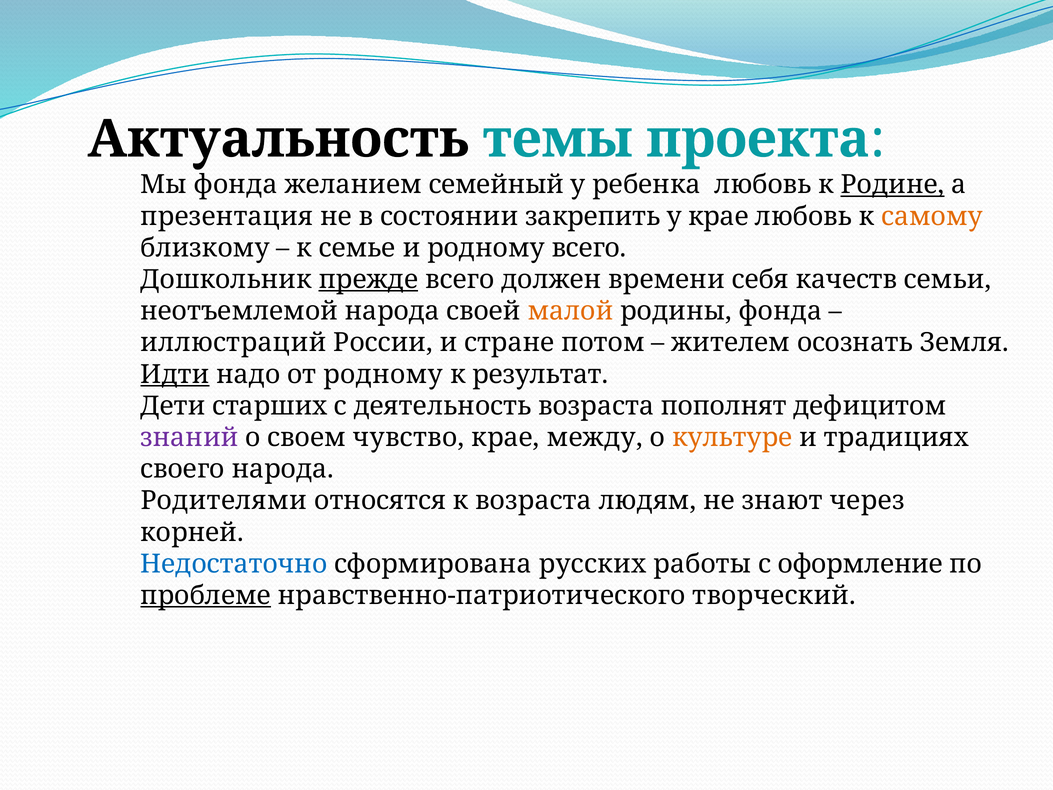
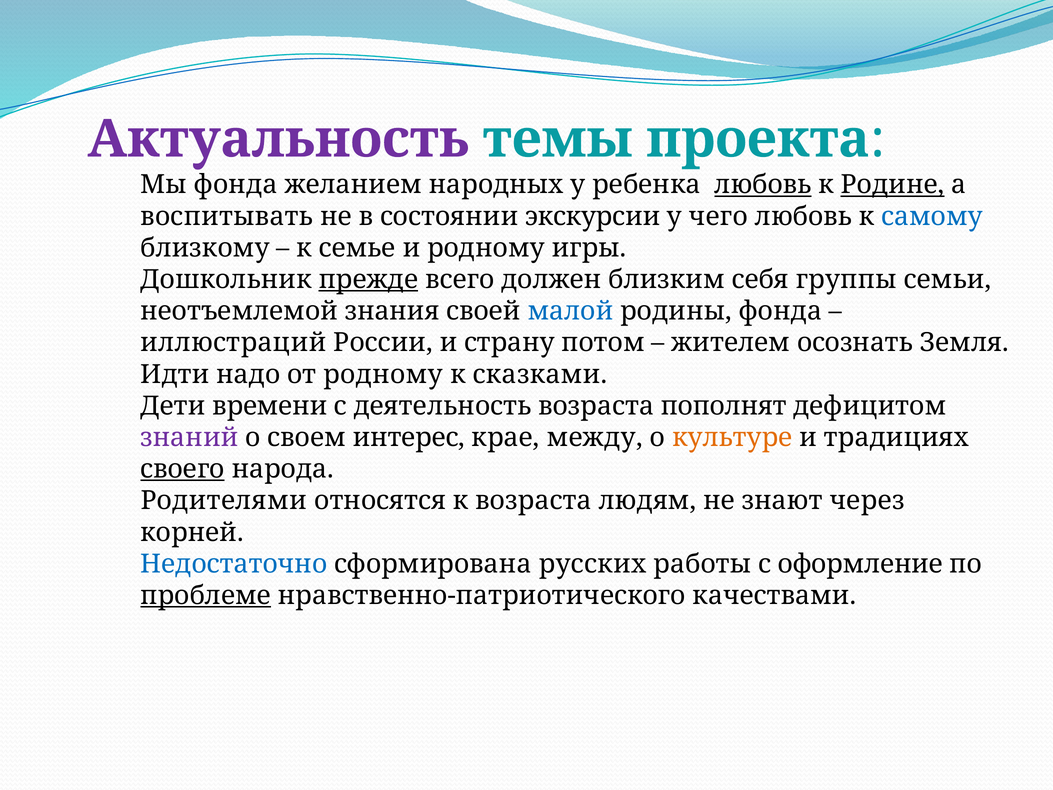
Актуальность colour: black -> purple
семейный: семейный -> народных
любовь at (763, 185) underline: none -> present
презентация: презентация -> воспитывать
закрепить: закрепить -> экскурсии
у крае: крае -> чего
самому colour: orange -> blue
родному всего: всего -> игры
времени: времени -> близким
качеств: качеств -> группы
неотъемлемой народа: народа -> знания
малой colour: orange -> blue
стране: стране -> страну
Идти underline: present -> none
результат: результат -> сказками
старших: старших -> времени
чувство: чувство -> интерес
своего underline: none -> present
творческий: творческий -> качествами
